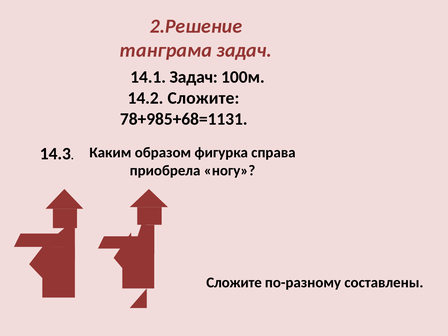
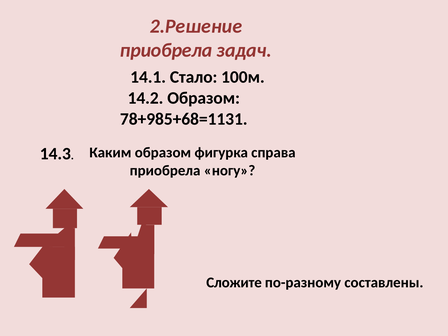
танграма at (166, 50): танграма -> приобрела
14.1 Задач: Задач -> Стало
14.2 Сложите: Сложите -> Образом
